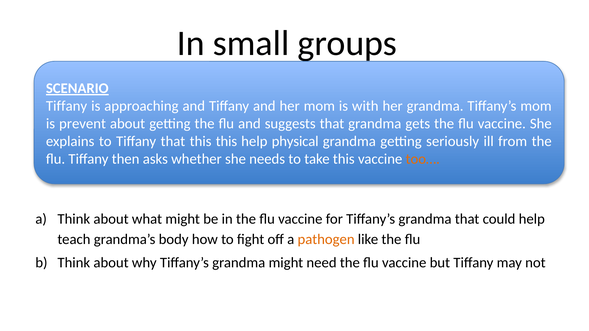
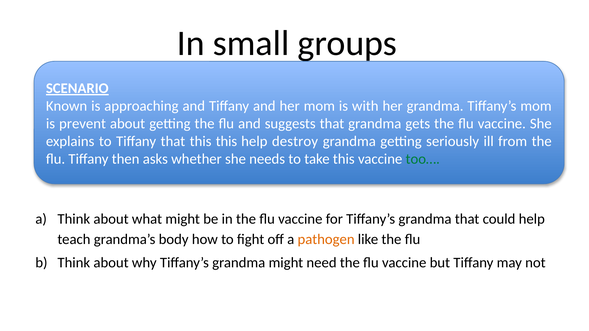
Tiffany at (67, 106): Tiffany -> Known
physical: physical -> destroy
too… colour: orange -> green
